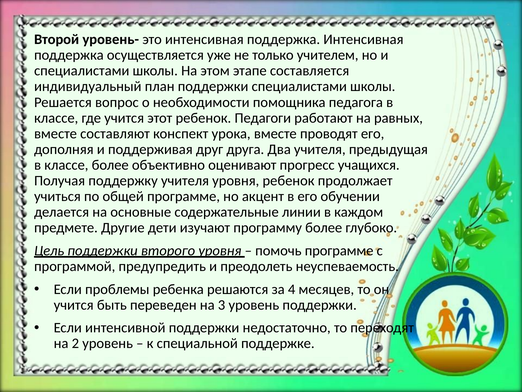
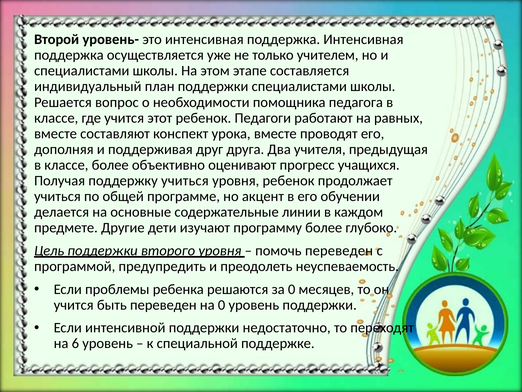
поддержку учителя: учителя -> учиться
помочь программе: программе -> переведен
за 4: 4 -> 0
на 3: 3 -> 0
2: 2 -> 6
